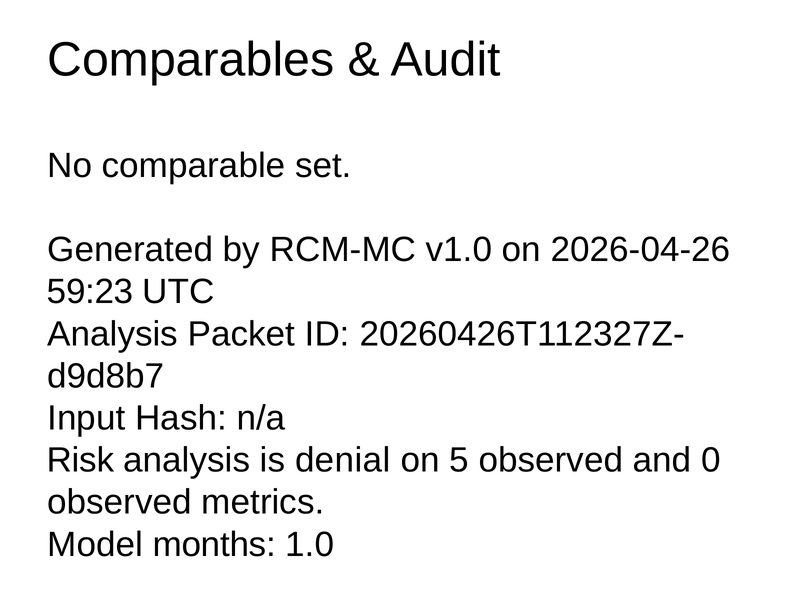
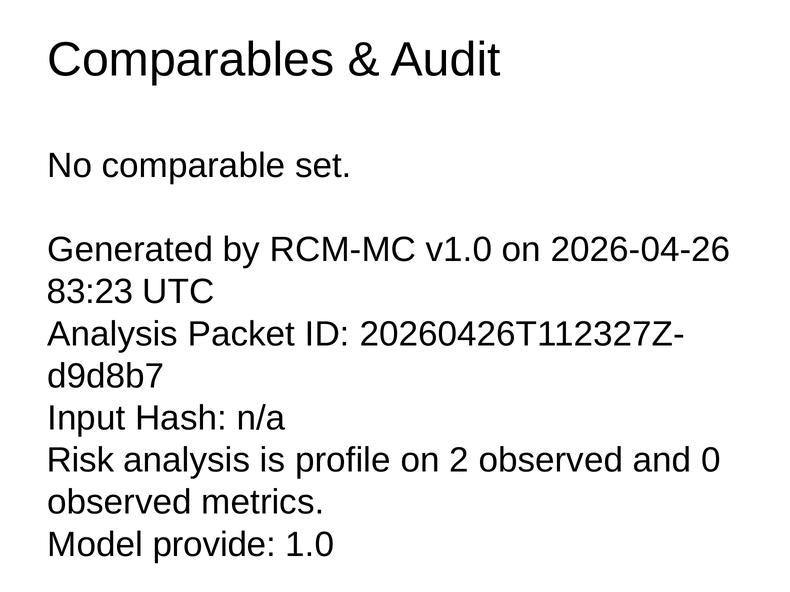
59:23: 59:23 -> 83:23
denial: denial -> profile
5: 5 -> 2
months: months -> provide
